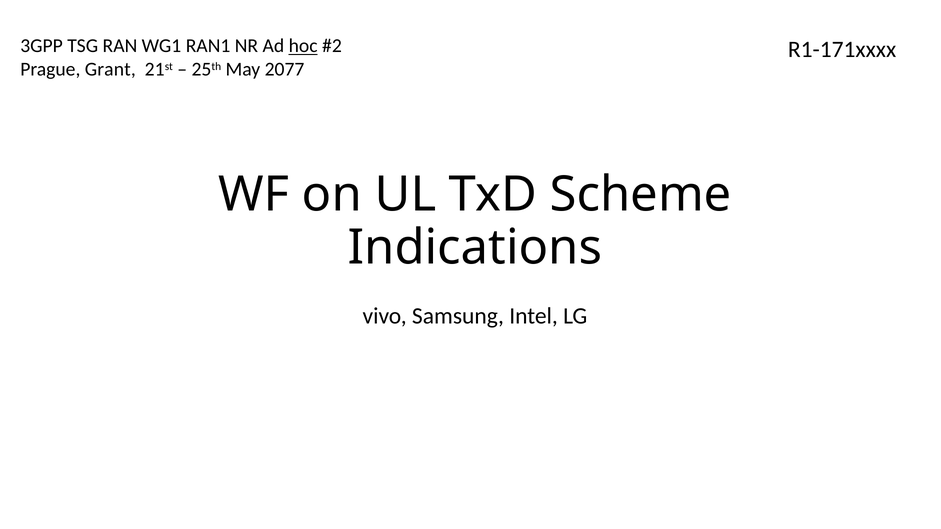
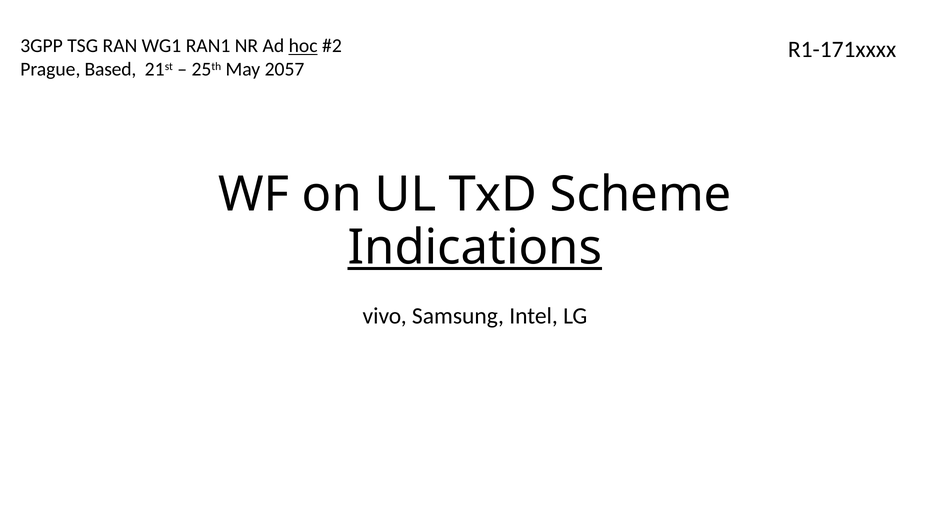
Grant: Grant -> Based
2077: 2077 -> 2057
Indications underline: none -> present
